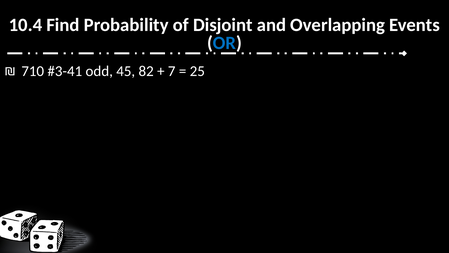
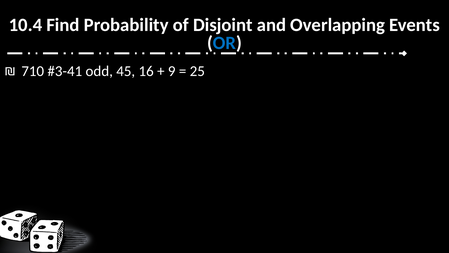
82: 82 -> 16
7: 7 -> 9
